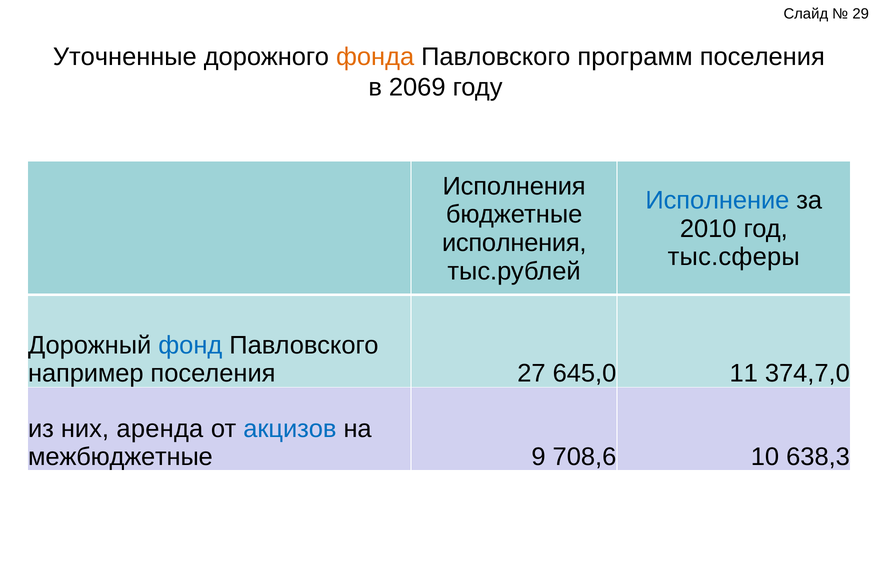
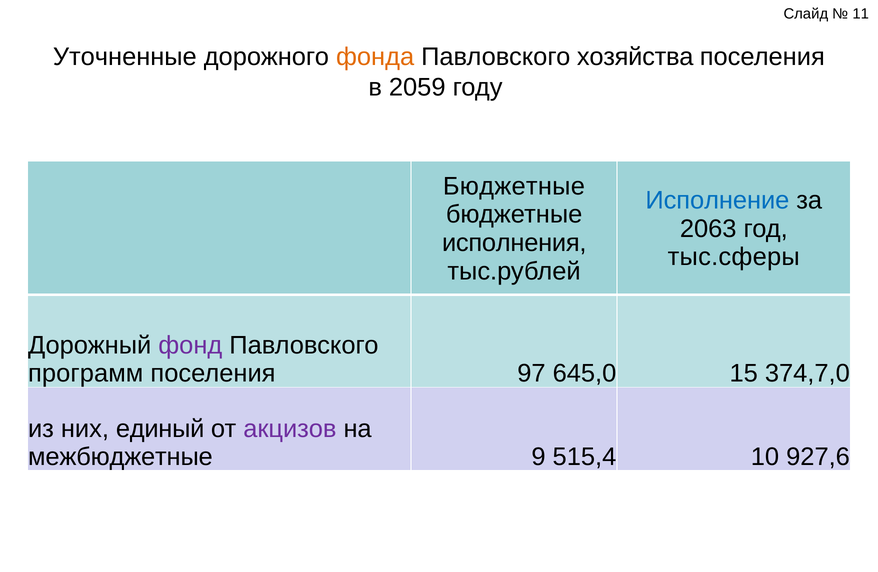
29: 29 -> 11
программ: программ -> хозяйства
2069: 2069 -> 2059
Исполнения at (514, 186): Исполнения -> Бюджетные
2010: 2010 -> 2063
фонд colour: blue -> purple
например: например -> программ
27: 27 -> 97
11: 11 -> 15
аренда: аренда -> единый
акцизов colour: blue -> purple
708,6: 708,6 -> 515,4
638,3: 638,3 -> 927,6
